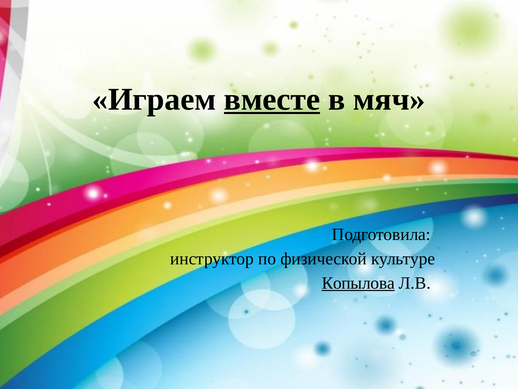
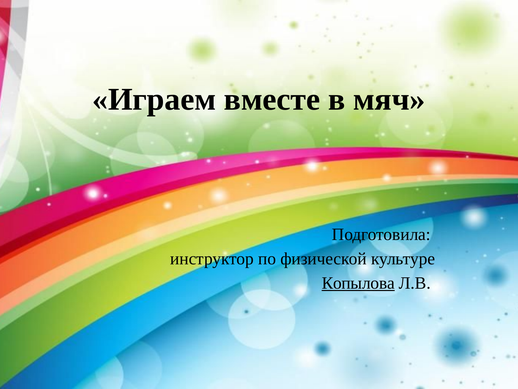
вместе underline: present -> none
